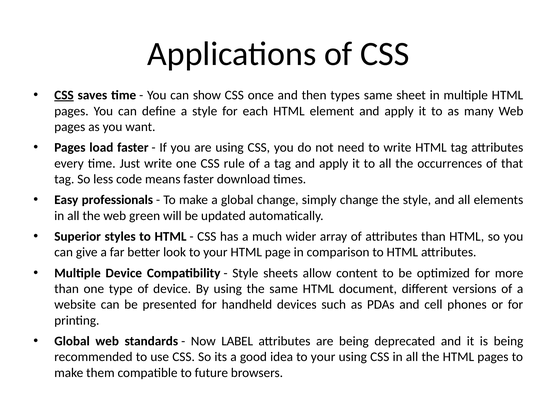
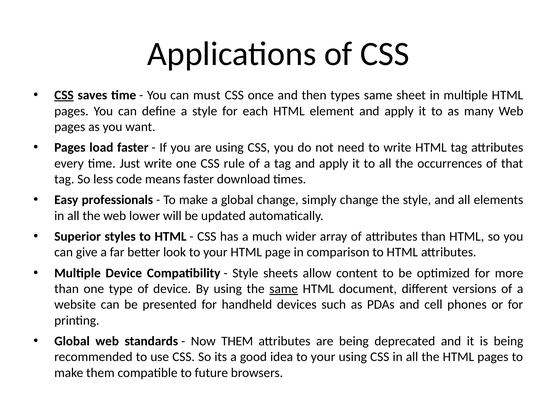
show: show -> must
green: green -> lower
same at (284, 289) underline: none -> present
Now LABEL: LABEL -> THEM
